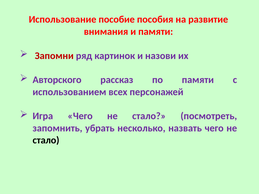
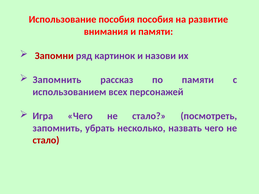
Использование пособие: пособие -> пособия
Авторского at (57, 80): Авторского -> Запомнить
стало at (46, 140) colour: black -> red
